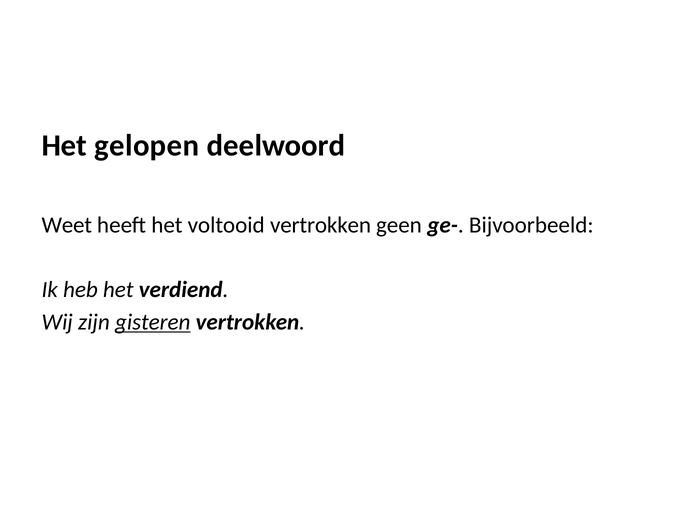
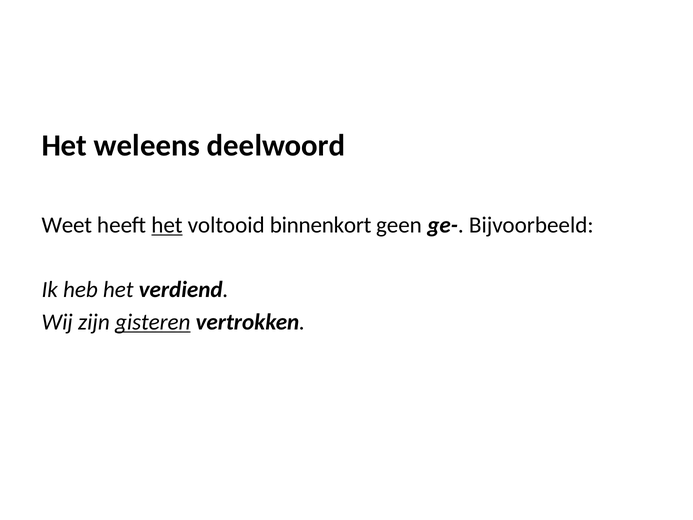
gelopen: gelopen -> weleens
het at (167, 225) underline: none -> present
voltooid vertrokken: vertrokken -> binnenkort
